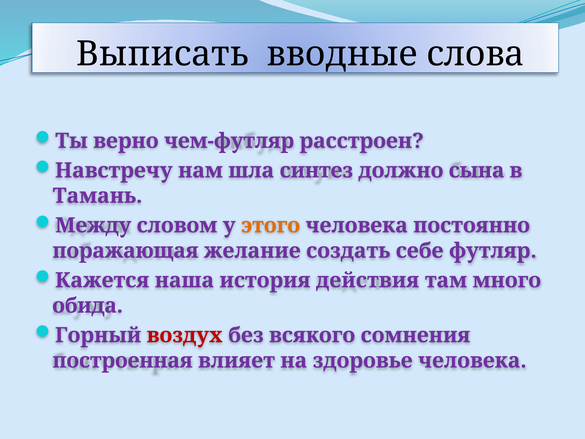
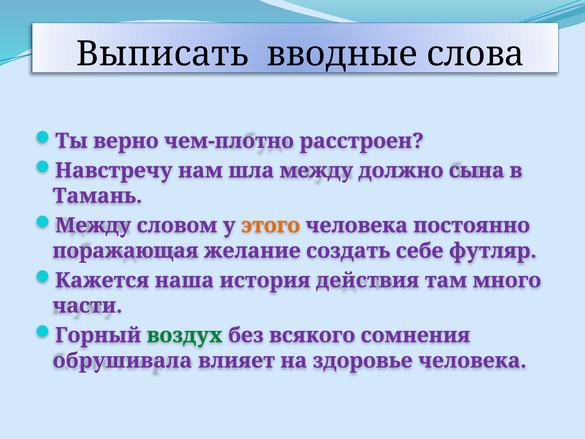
чем-футляр: чем-футляр -> чем-плотно
шла синтез: синтез -> между
обида: обида -> части
воздух colour: red -> green
построенная: построенная -> обрушивала
